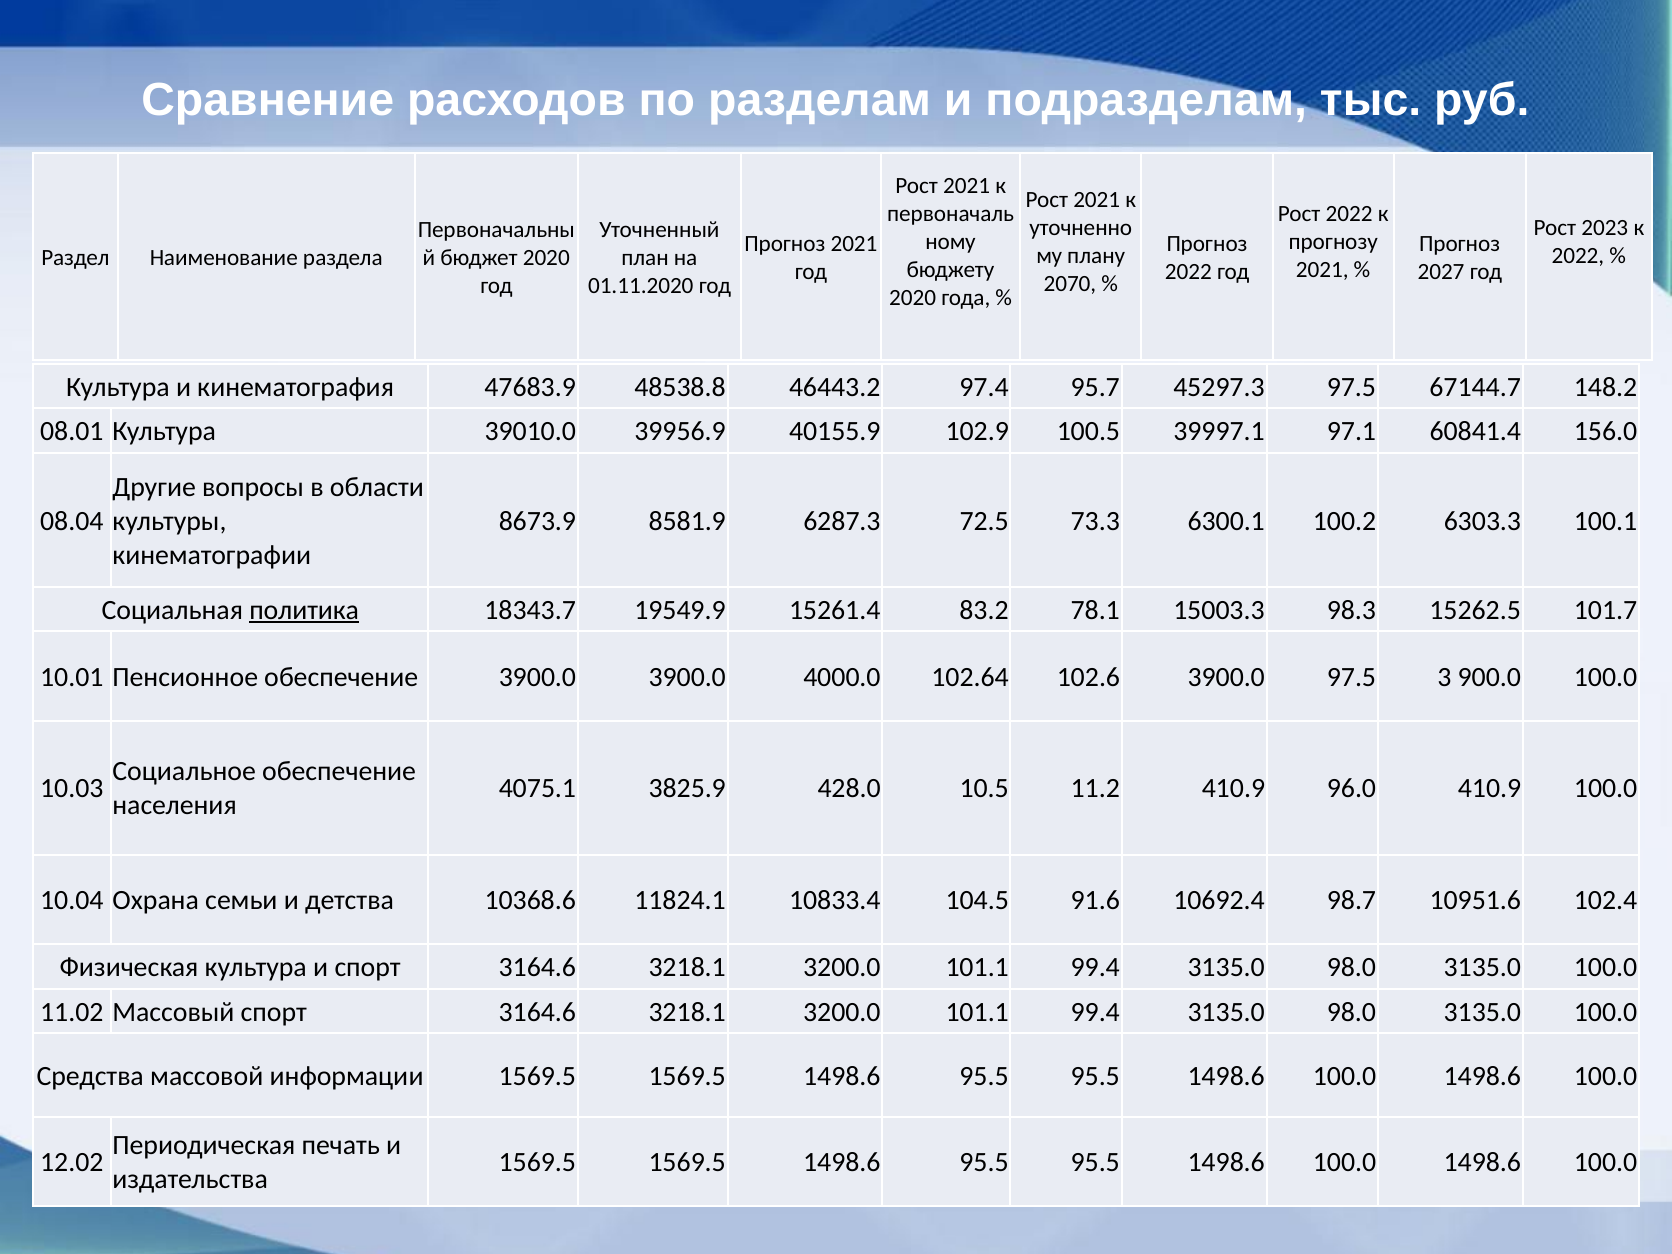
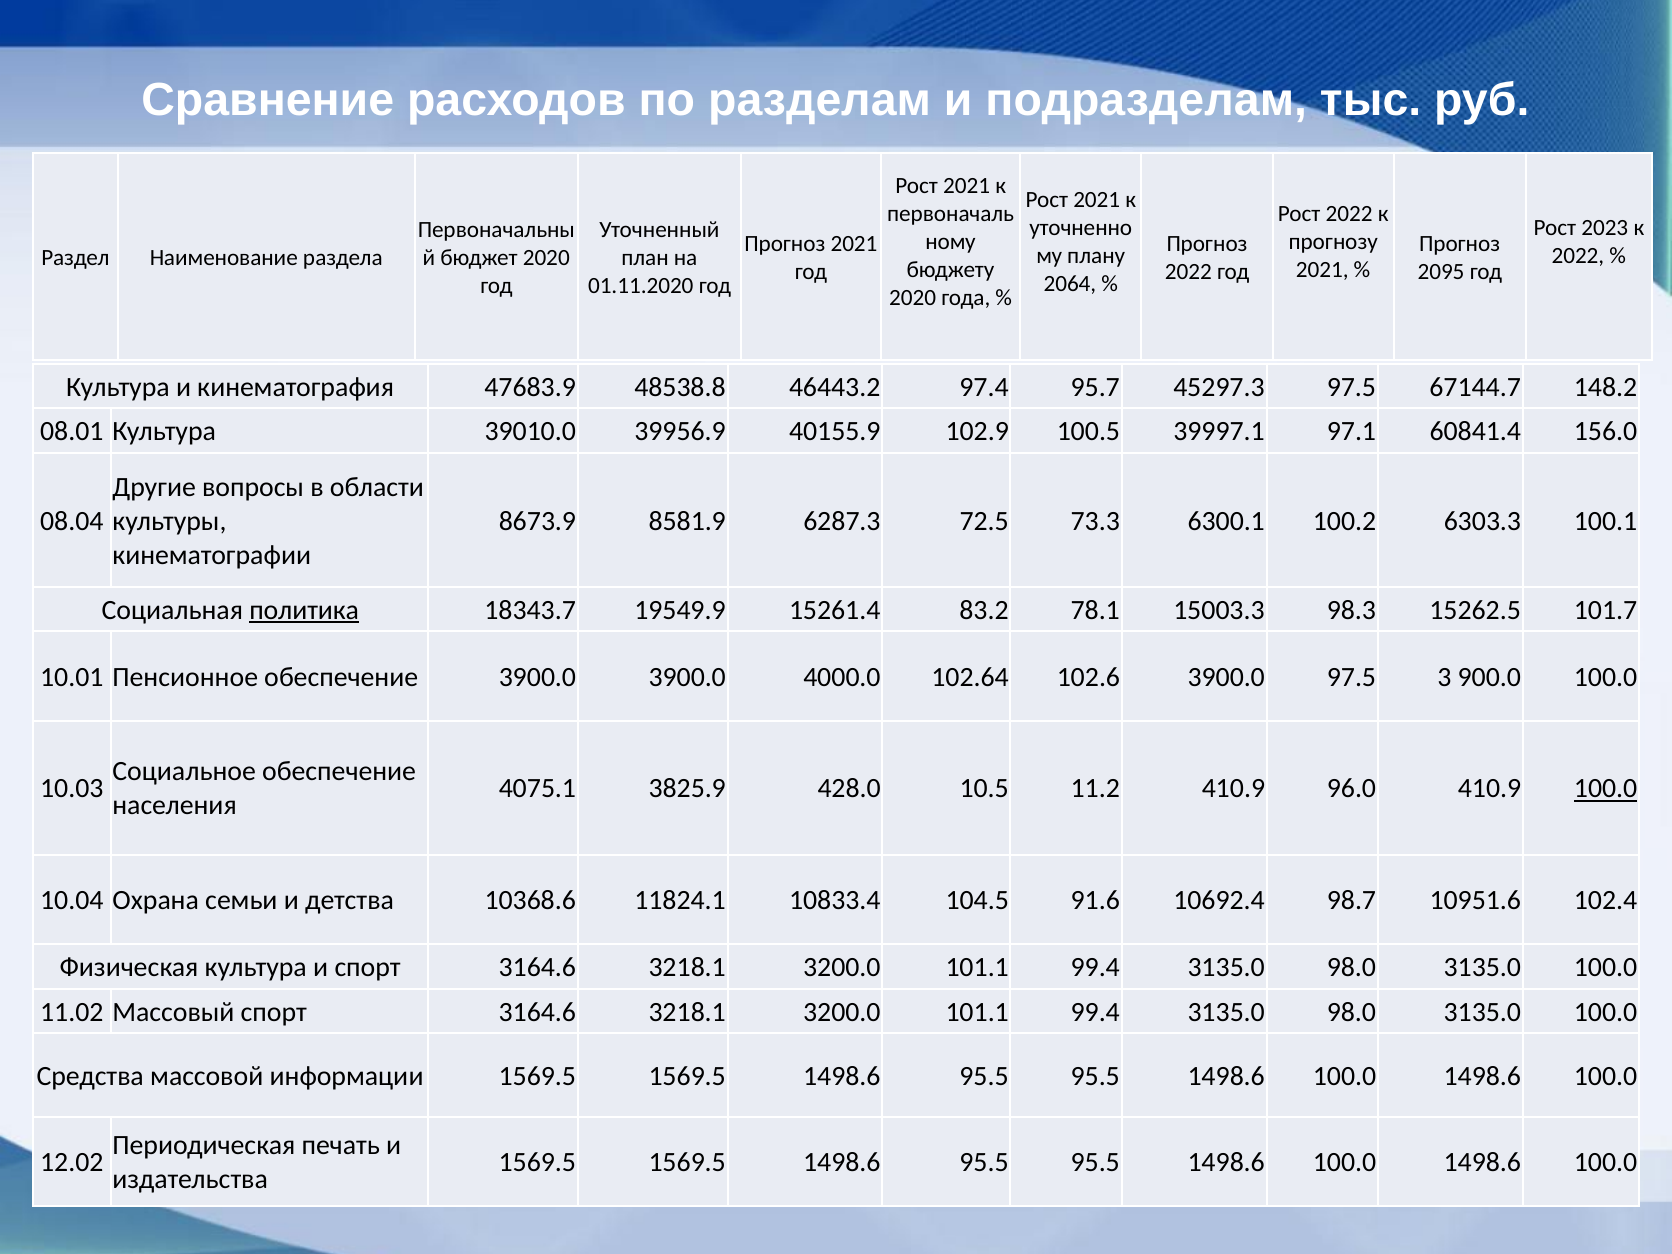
2027: 2027 -> 2095
2070: 2070 -> 2064
100.0 at (1606, 789) underline: none -> present
